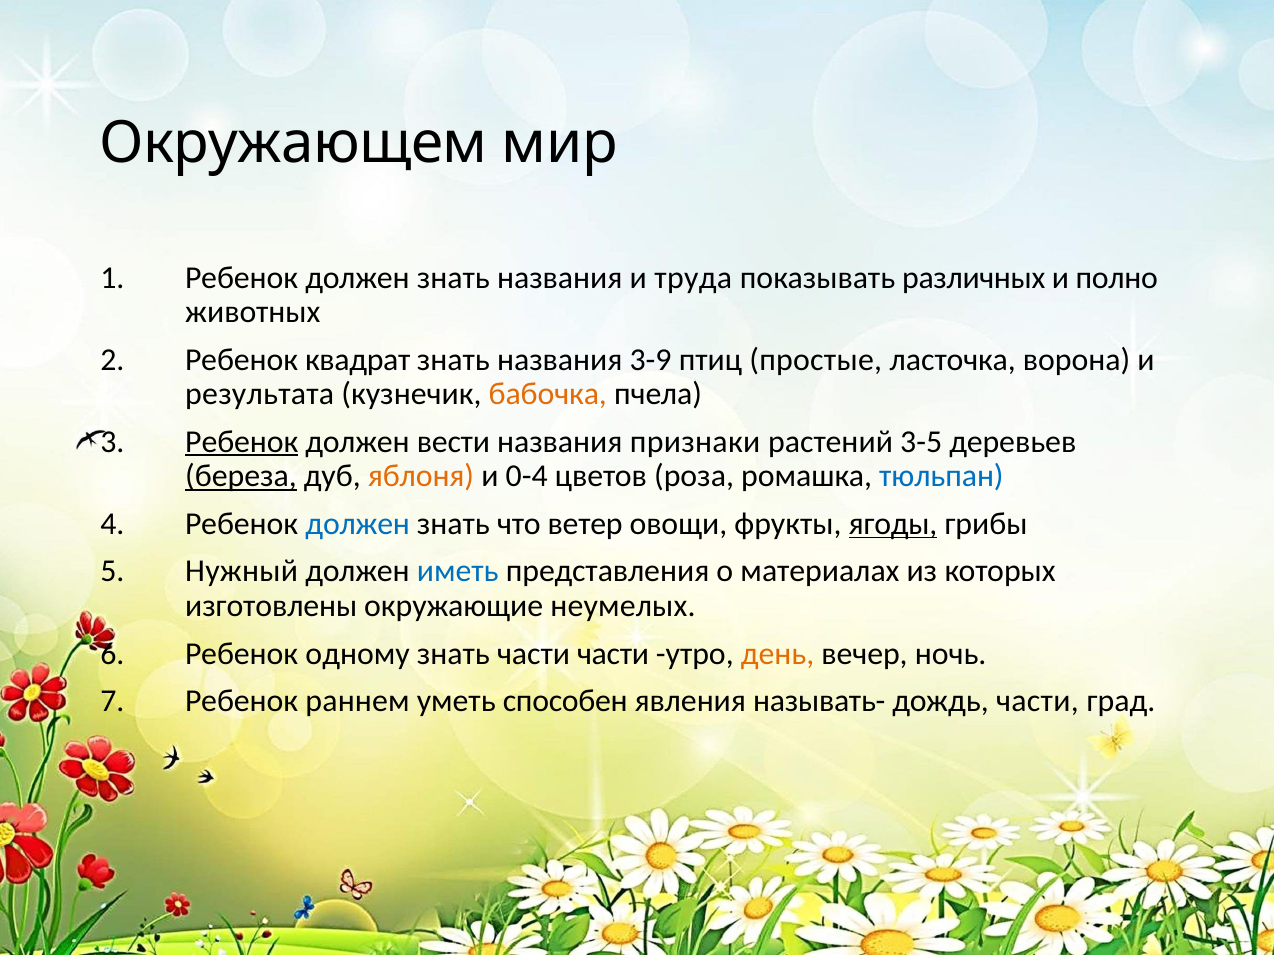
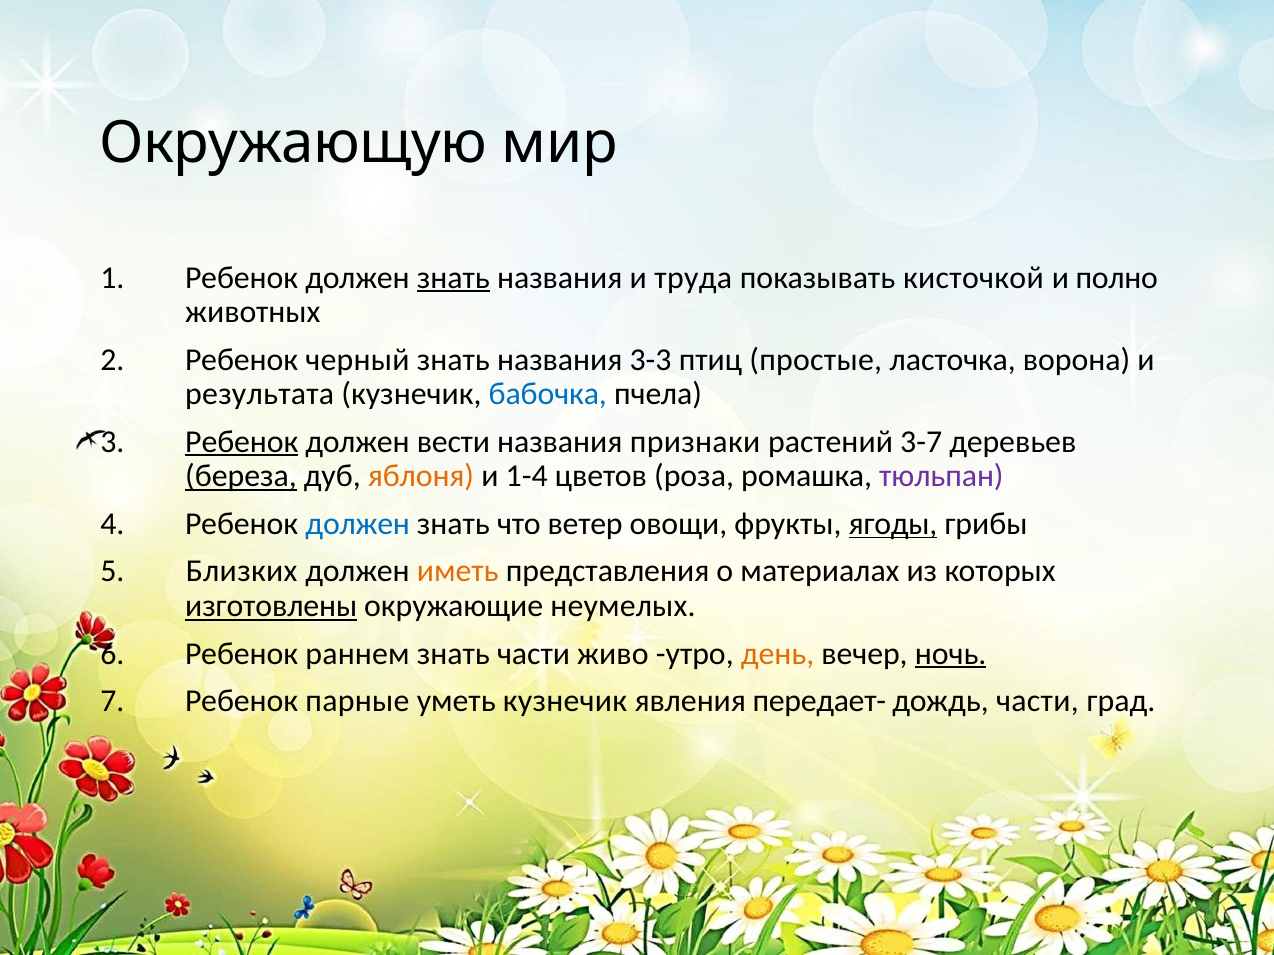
Окружающем: Окружающем -> Окружающую
знать at (453, 278) underline: none -> present
различных: различных -> кисточкой
квадрат: квадрат -> черный
3-9: 3-9 -> 3-3
бабочка colour: orange -> blue
3-5: 3-5 -> 3-7
0-4: 0-4 -> 1-4
тюльпан colour: blue -> purple
Нужный: Нужный -> Близких
иметь colour: blue -> orange
изготовлены underline: none -> present
одному: одному -> раннем
части части: части -> живо
ночь underline: none -> present
раннем: раннем -> парные
уметь способен: способен -> кузнечик
называть-: называть- -> передает-
